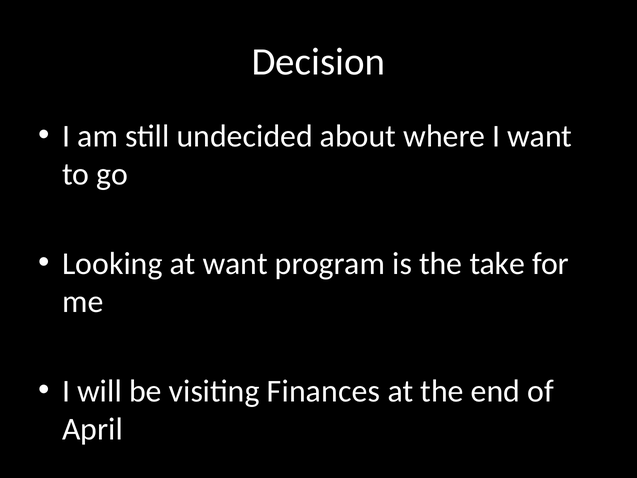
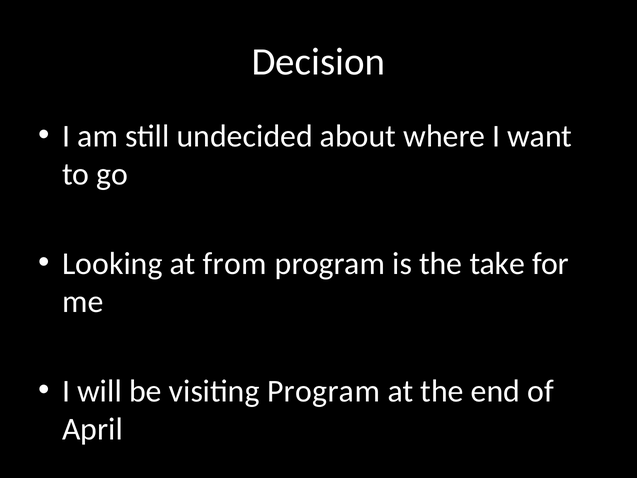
at want: want -> from
visiting Finances: Finances -> Program
